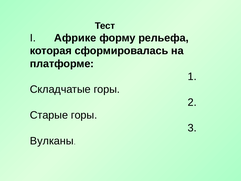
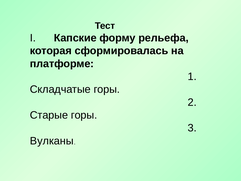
Африке: Африке -> Капские
